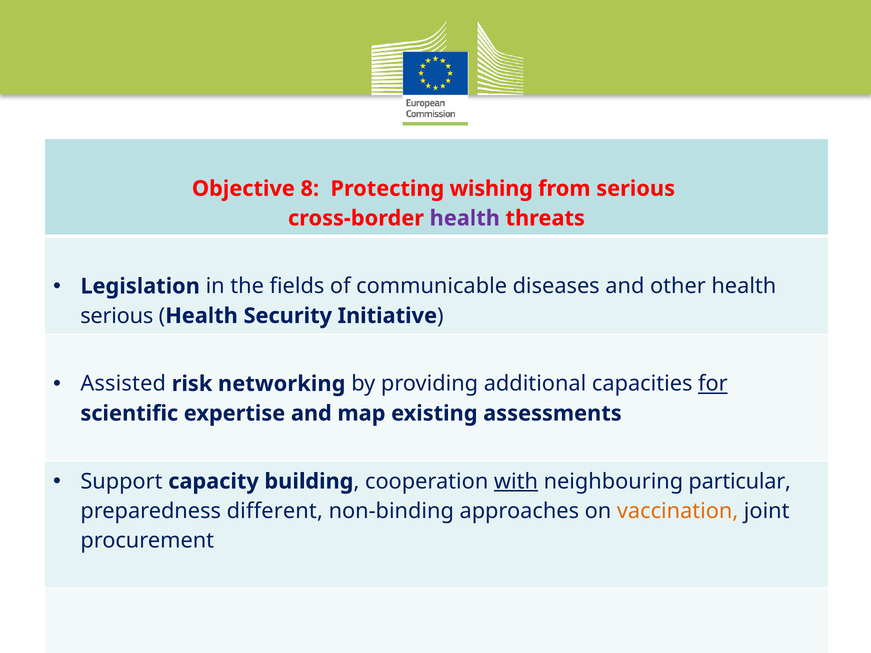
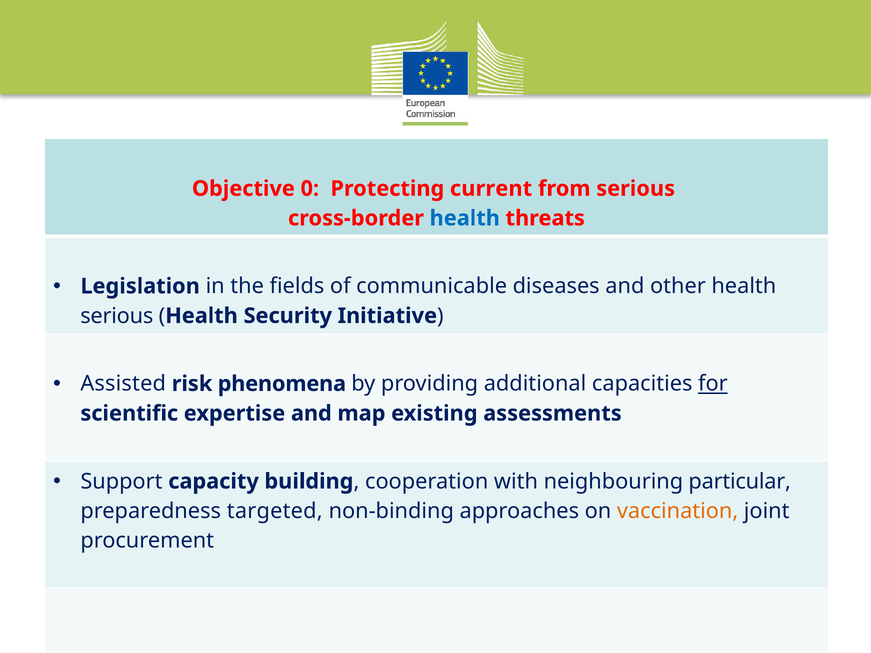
8: 8 -> 0
wishing: wishing -> current
health at (465, 218) colour: purple -> blue
networking: networking -> phenomena
with underline: present -> none
different: different -> targeted
